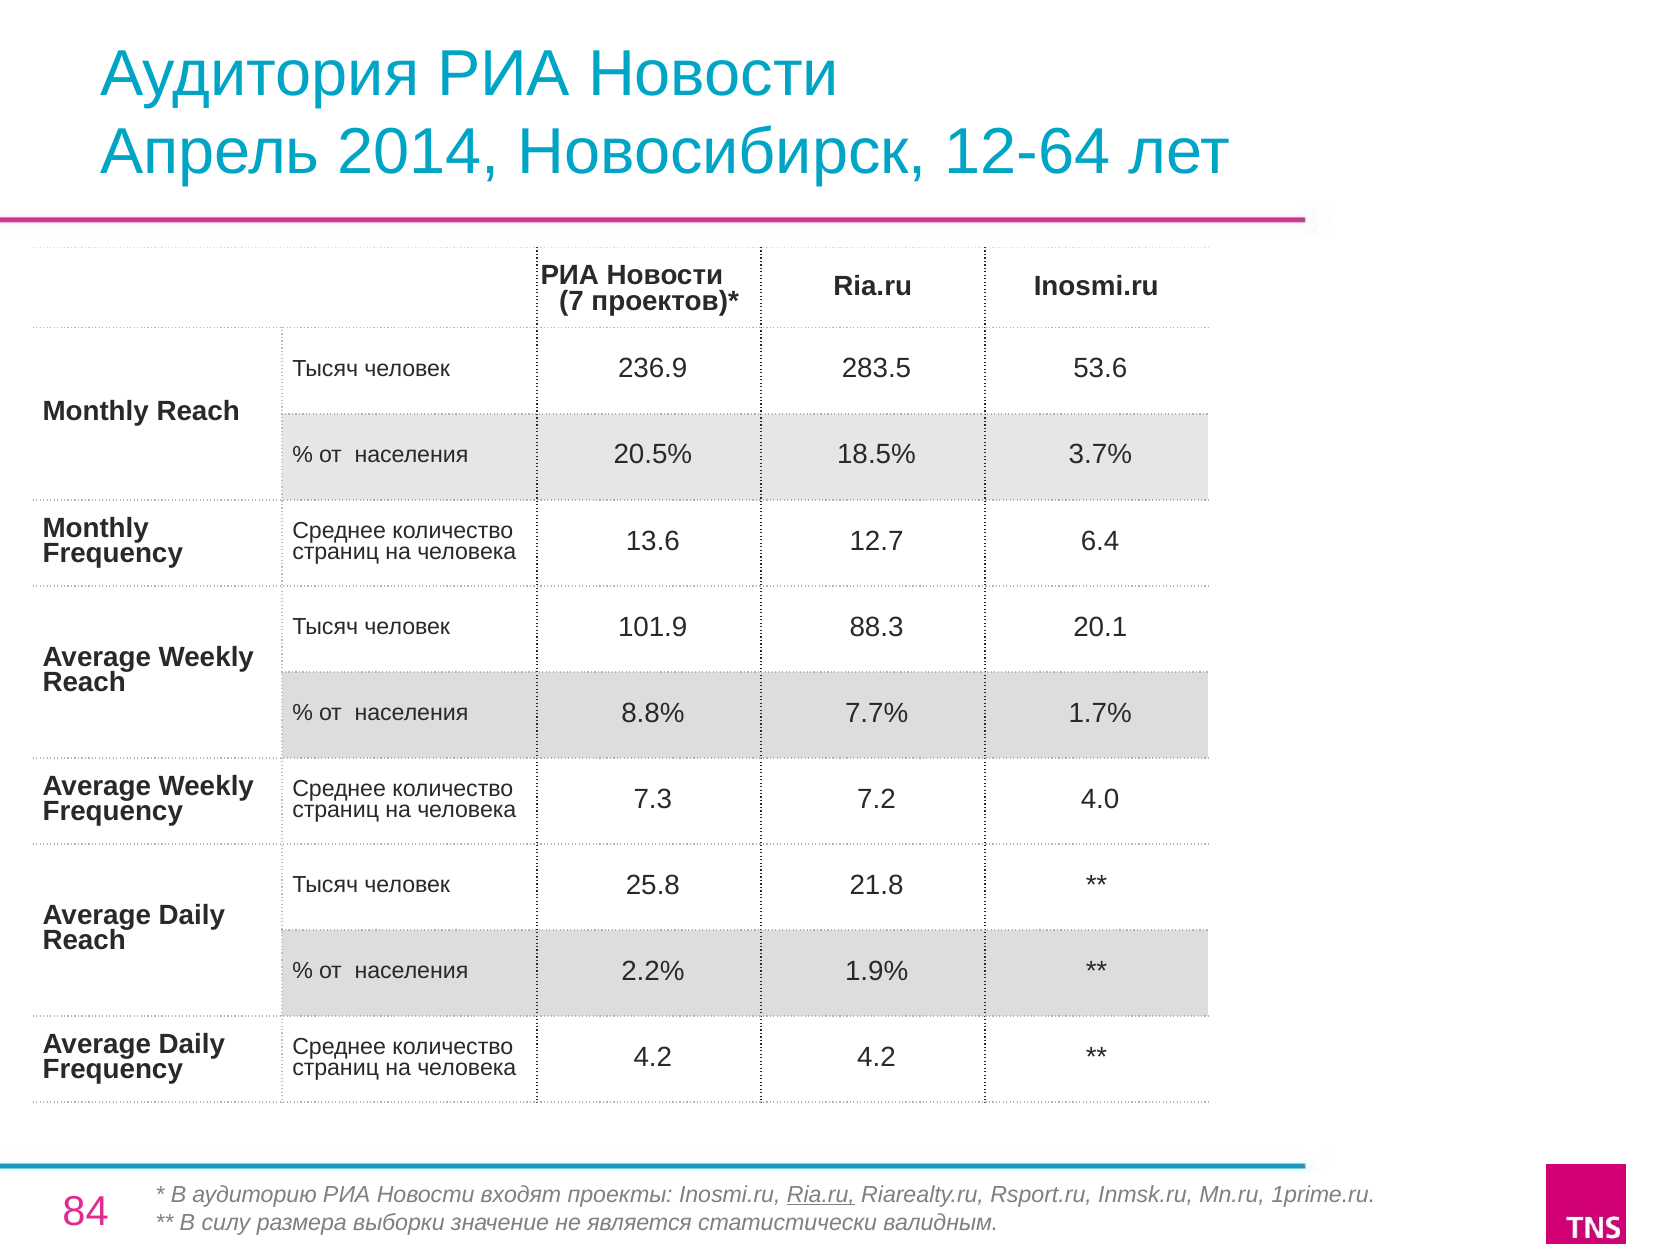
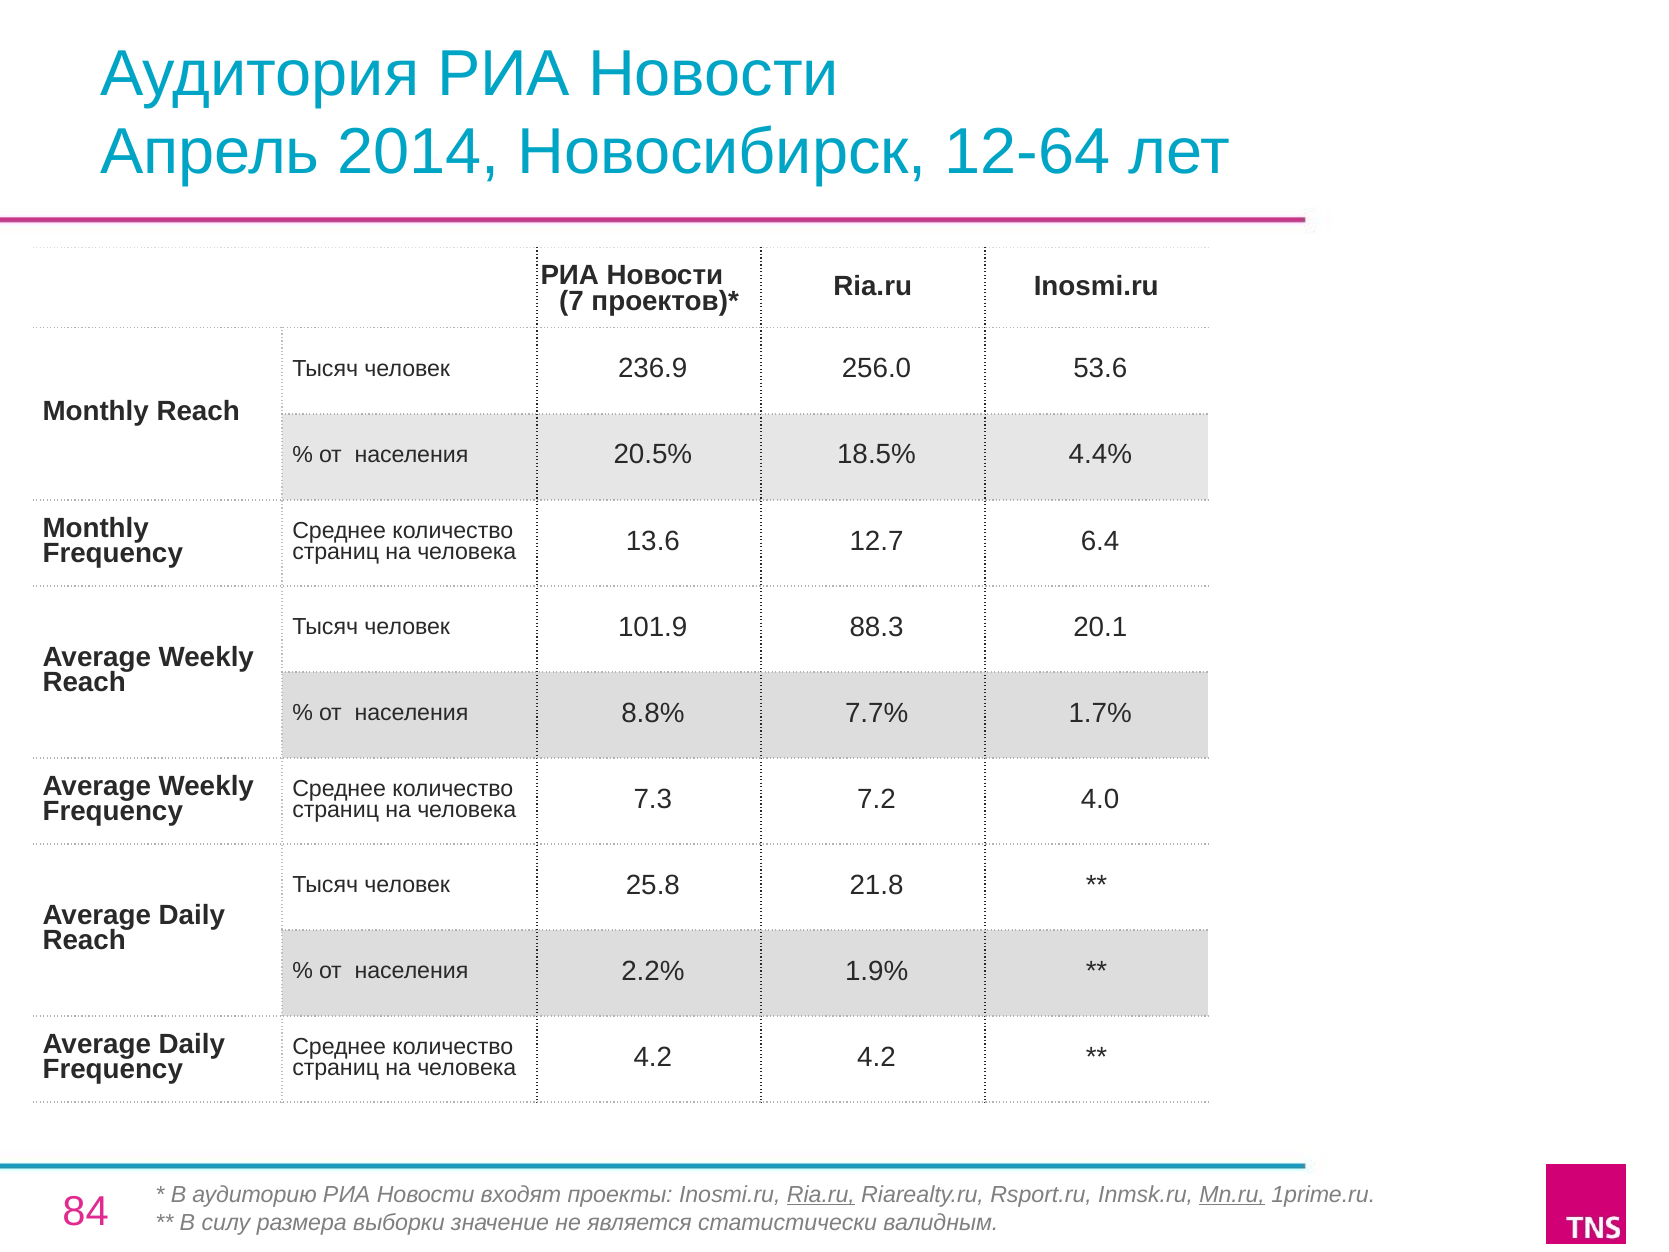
283.5: 283.5 -> 256.0
3.7%: 3.7% -> 4.4%
Mn.ru underline: none -> present
